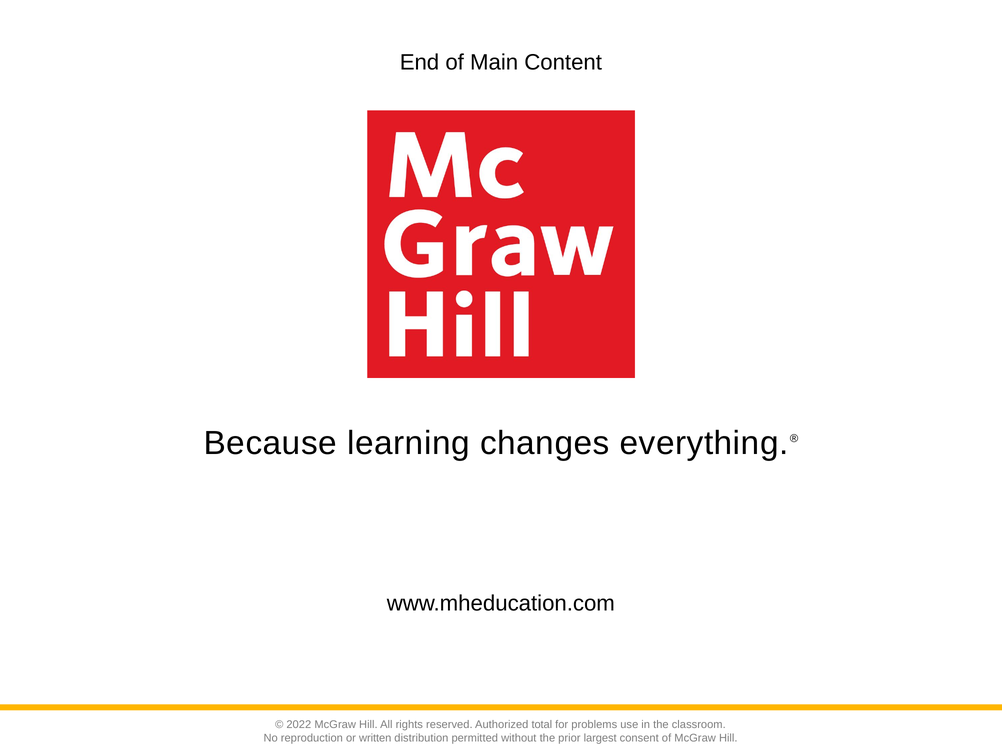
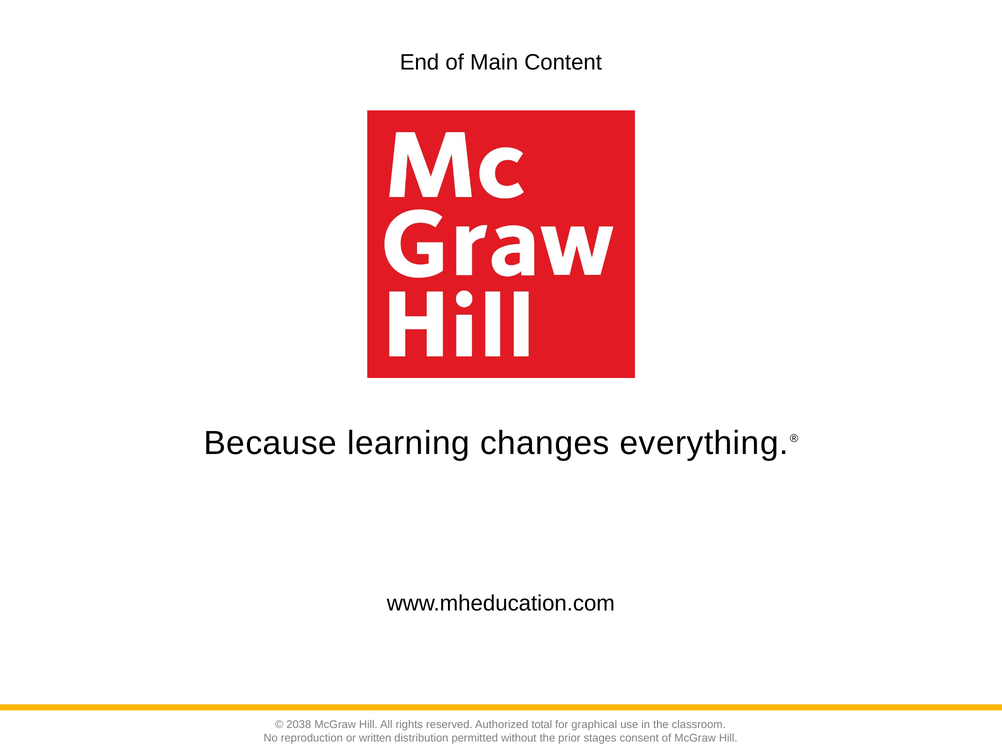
2022: 2022 -> 2038
problems: problems -> graphical
largest: largest -> stages
